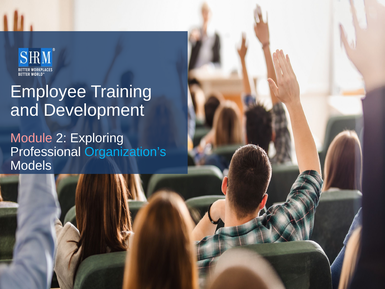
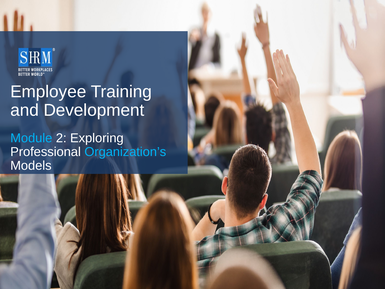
Module colour: pink -> light blue
